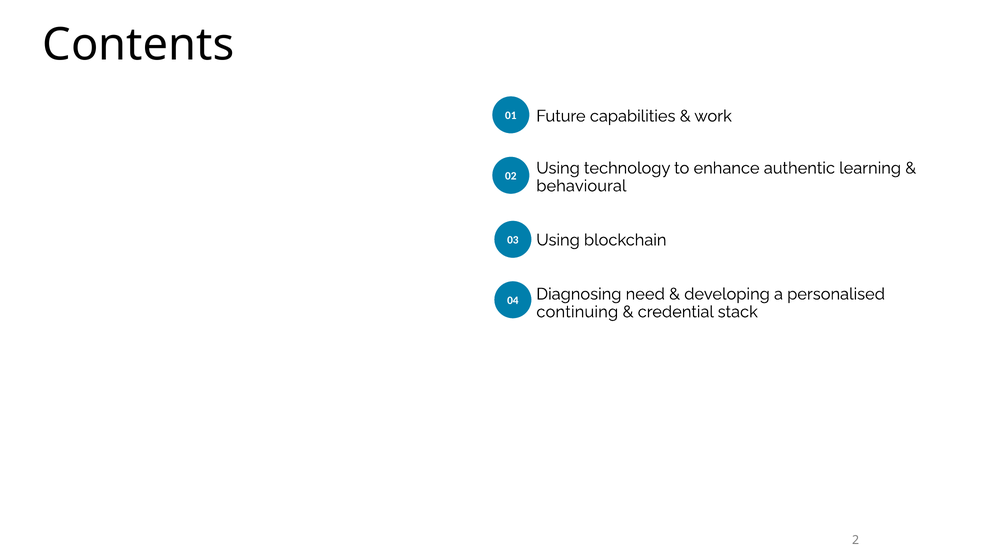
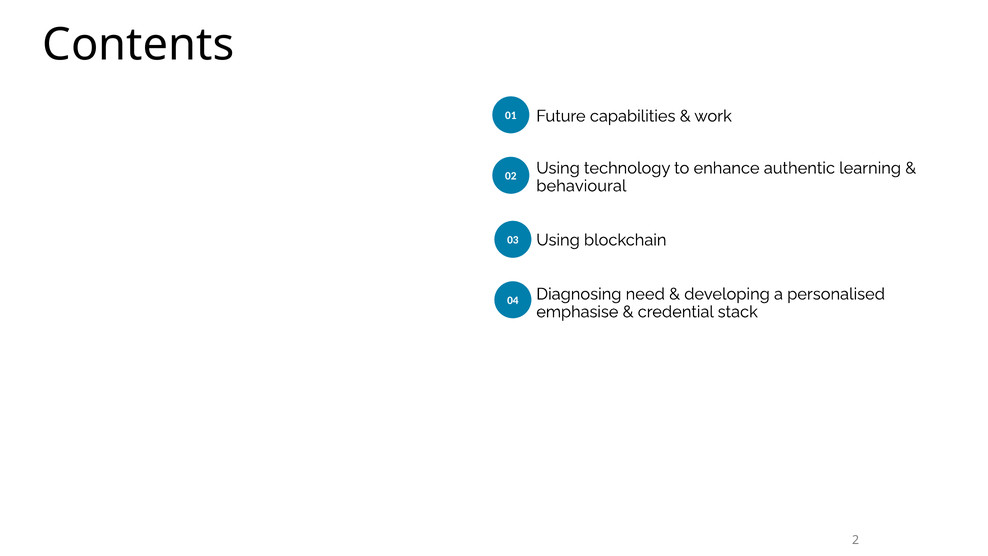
continuing: continuing -> emphasise
